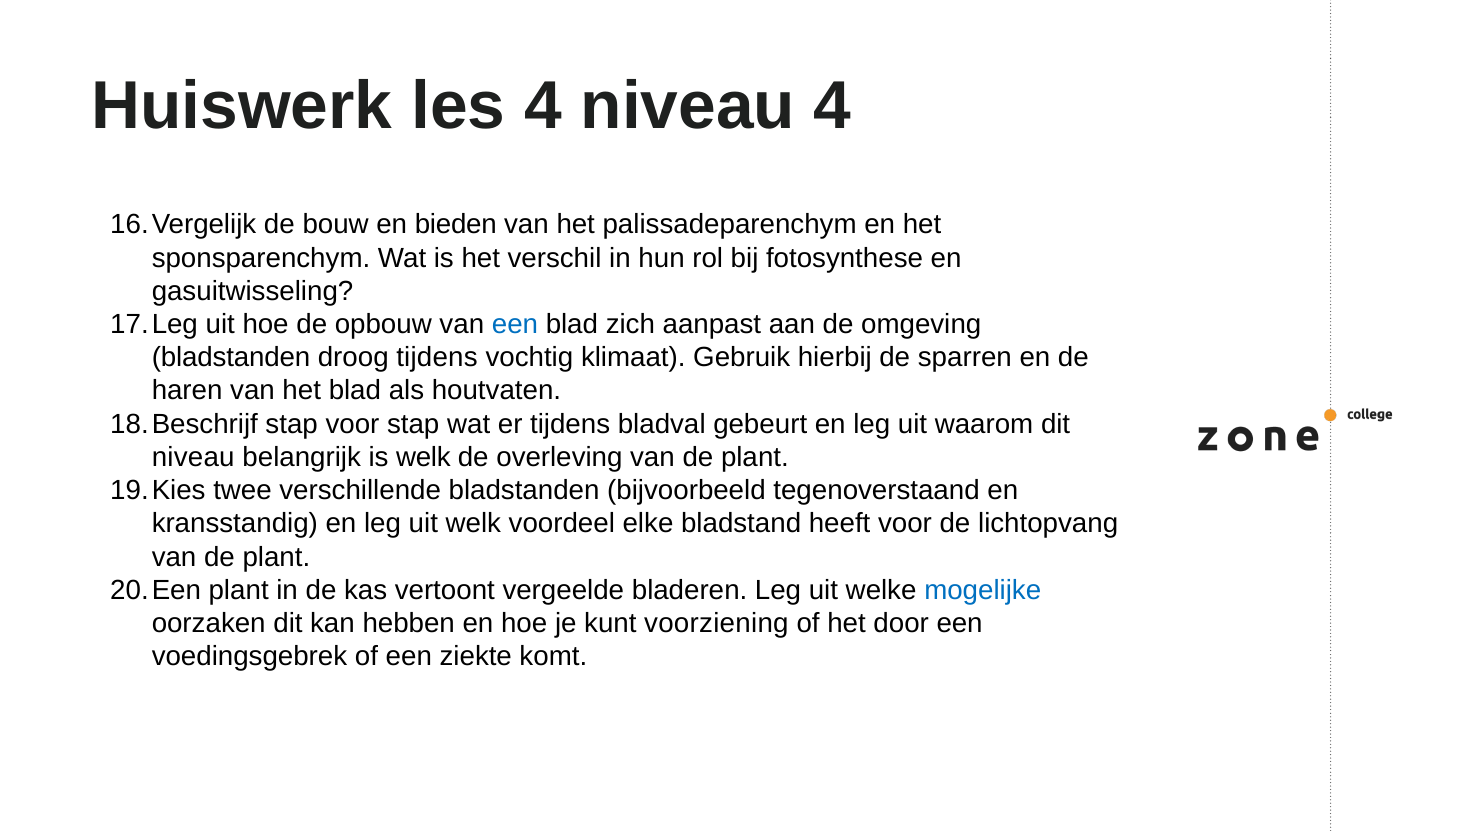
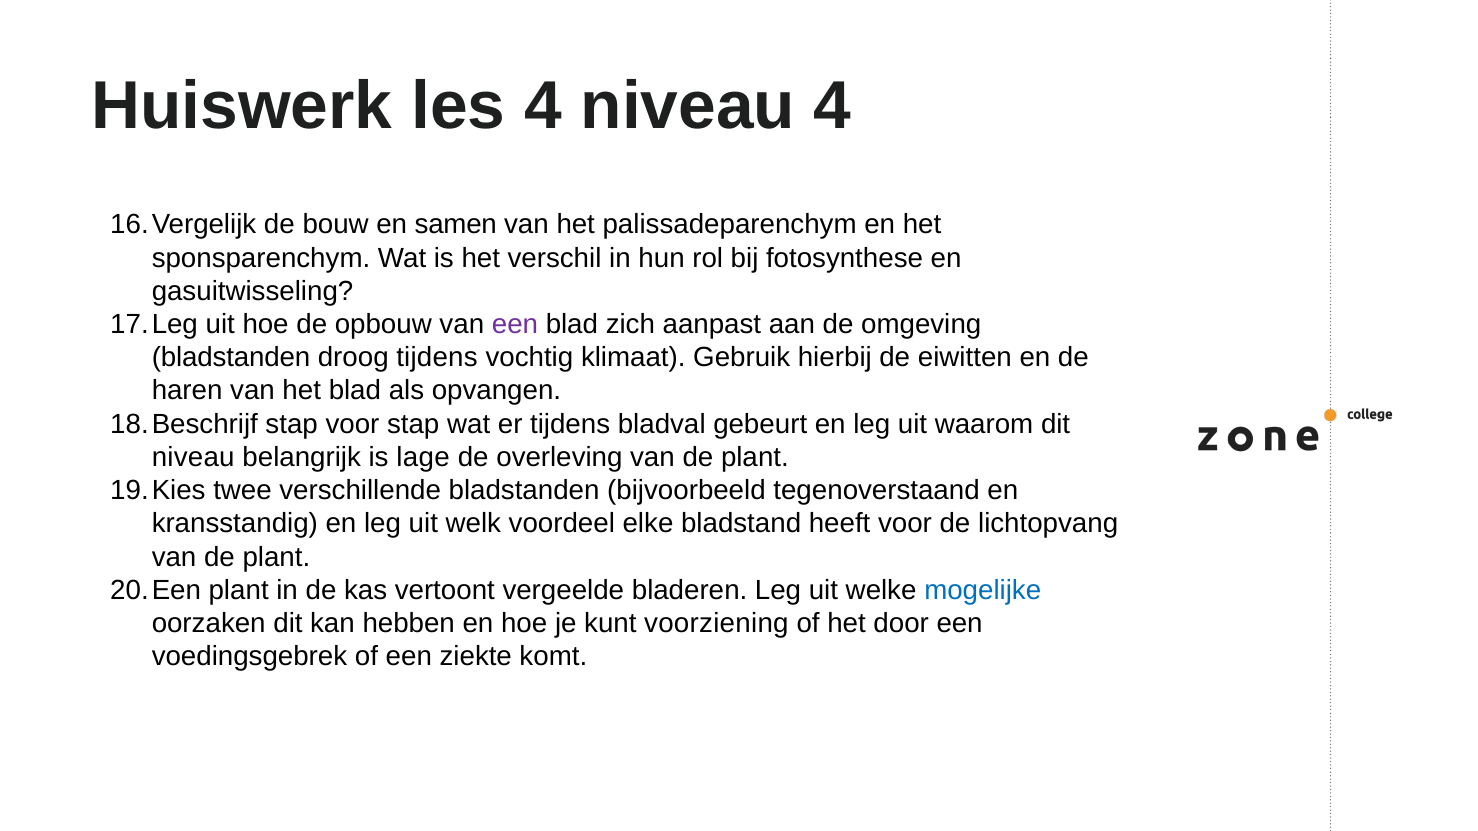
bieden: bieden -> samen
een at (515, 324) colour: blue -> purple
sparren: sparren -> eiwitten
houtvaten: houtvaten -> opvangen
is welk: welk -> lage
